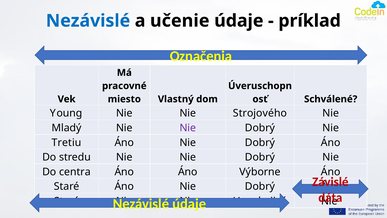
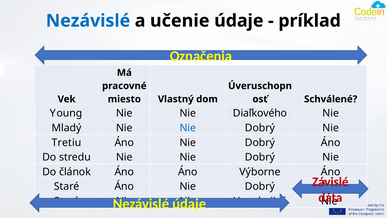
Strojového: Strojového -> Diaľkového
Nie at (188, 128) colour: purple -> blue
centra: centra -> článok
